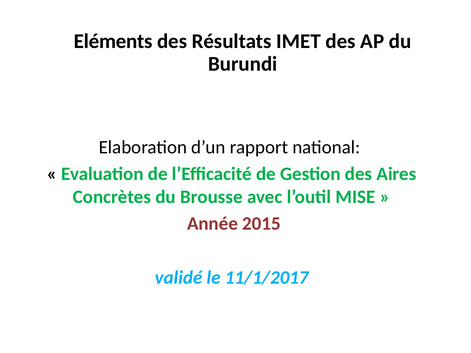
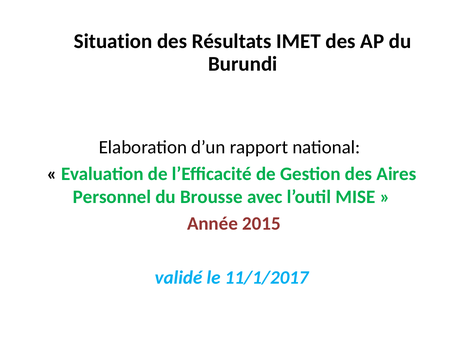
Eléments: Eléments -> Situation
Concrètes: Concrètes -> Personnel
